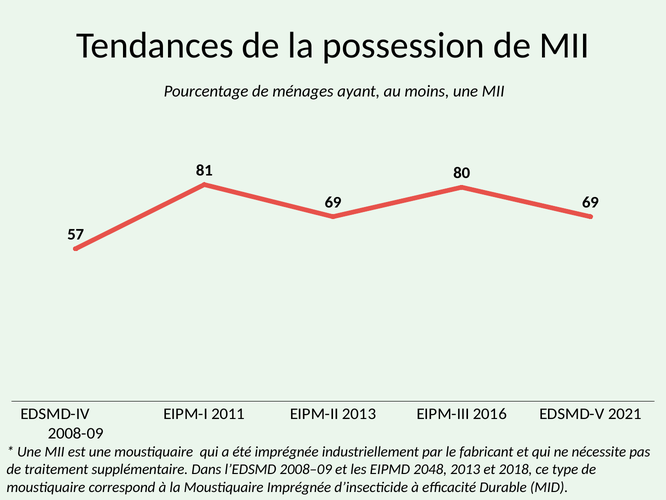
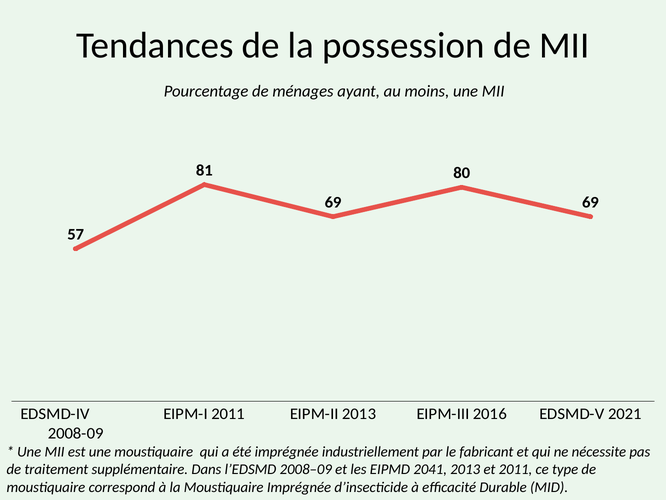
2048: 2048 -> 2041
et 2018: 2018 -> 2011
